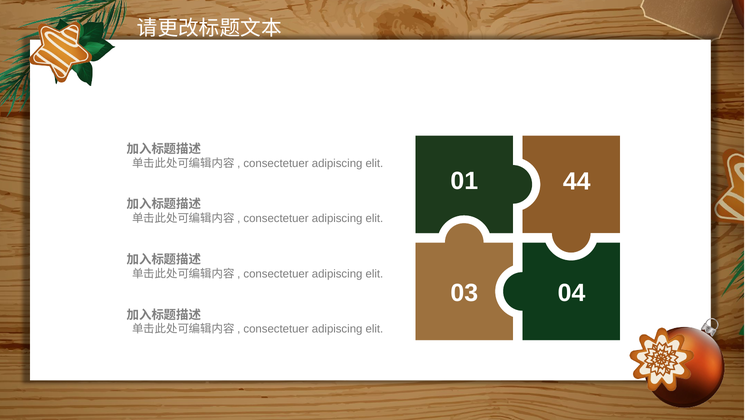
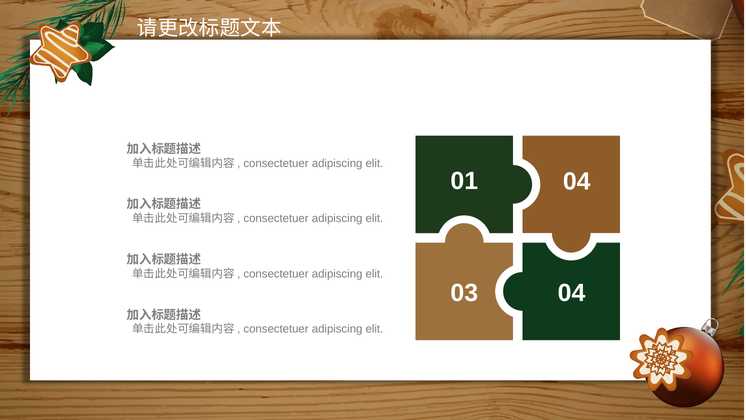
01 44: 44 -> 04
